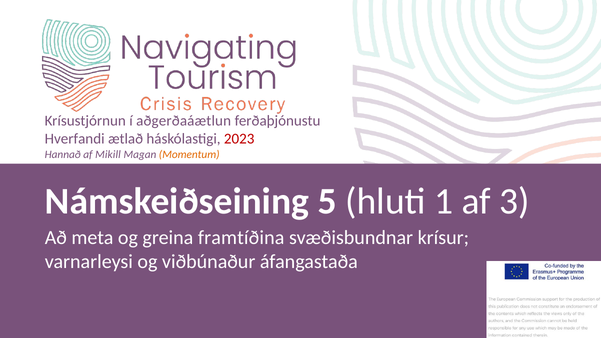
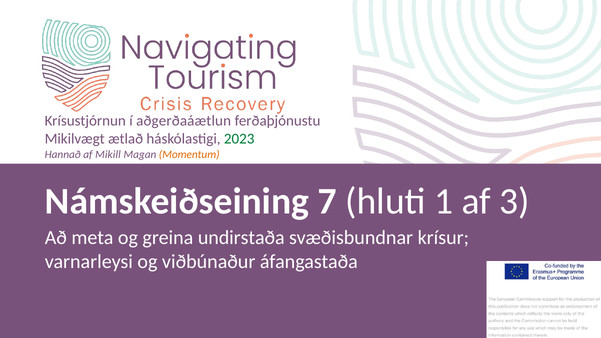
Hverfandi: Hverfandi -> Mikilvægt
2023 colour: red -> green
5: 5 -> 7
framtíðina: framtíðina -> undirstaða
